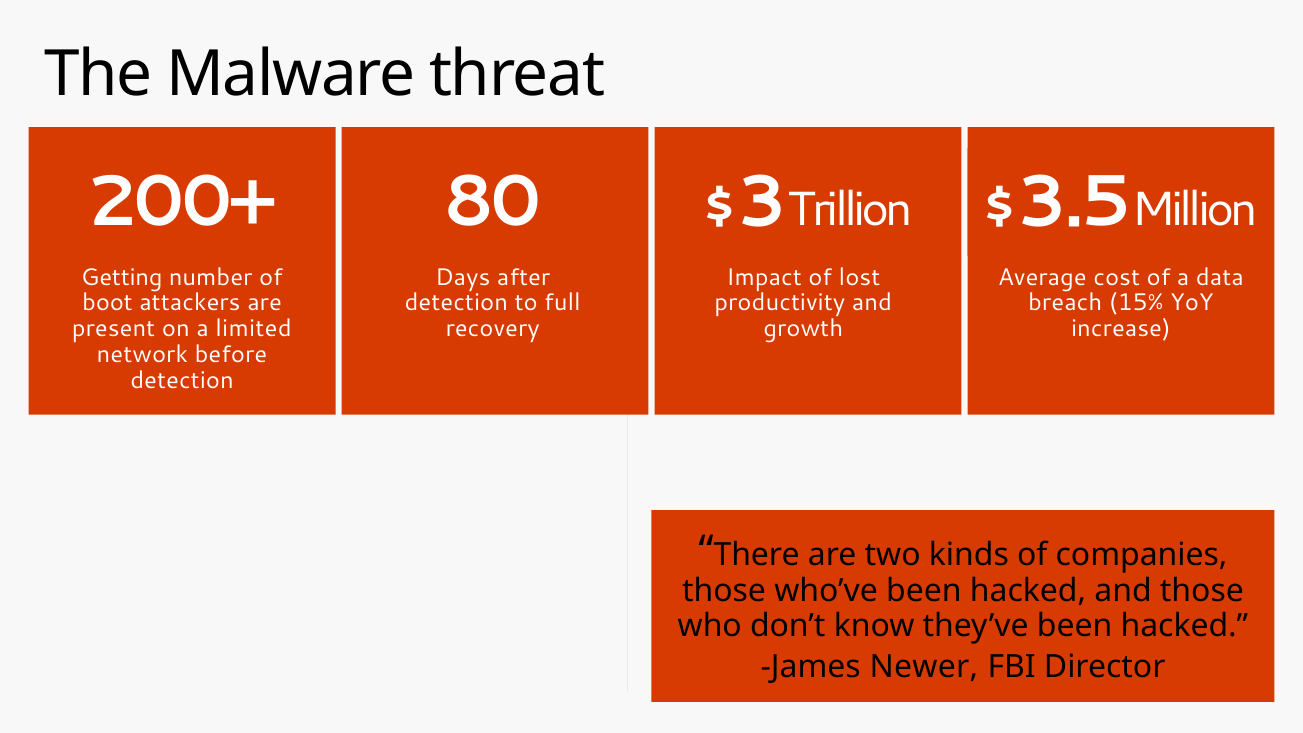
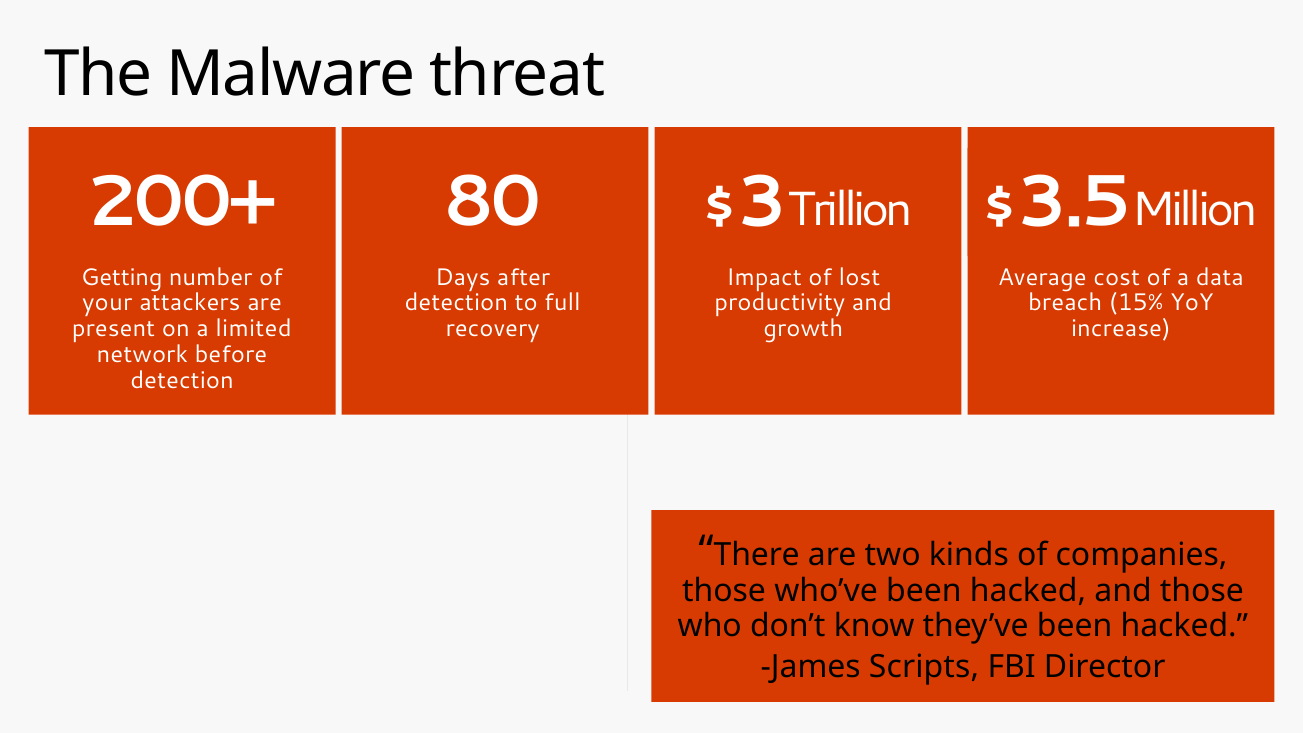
boot: boot -> your
Newer: Newer -> Scripts
